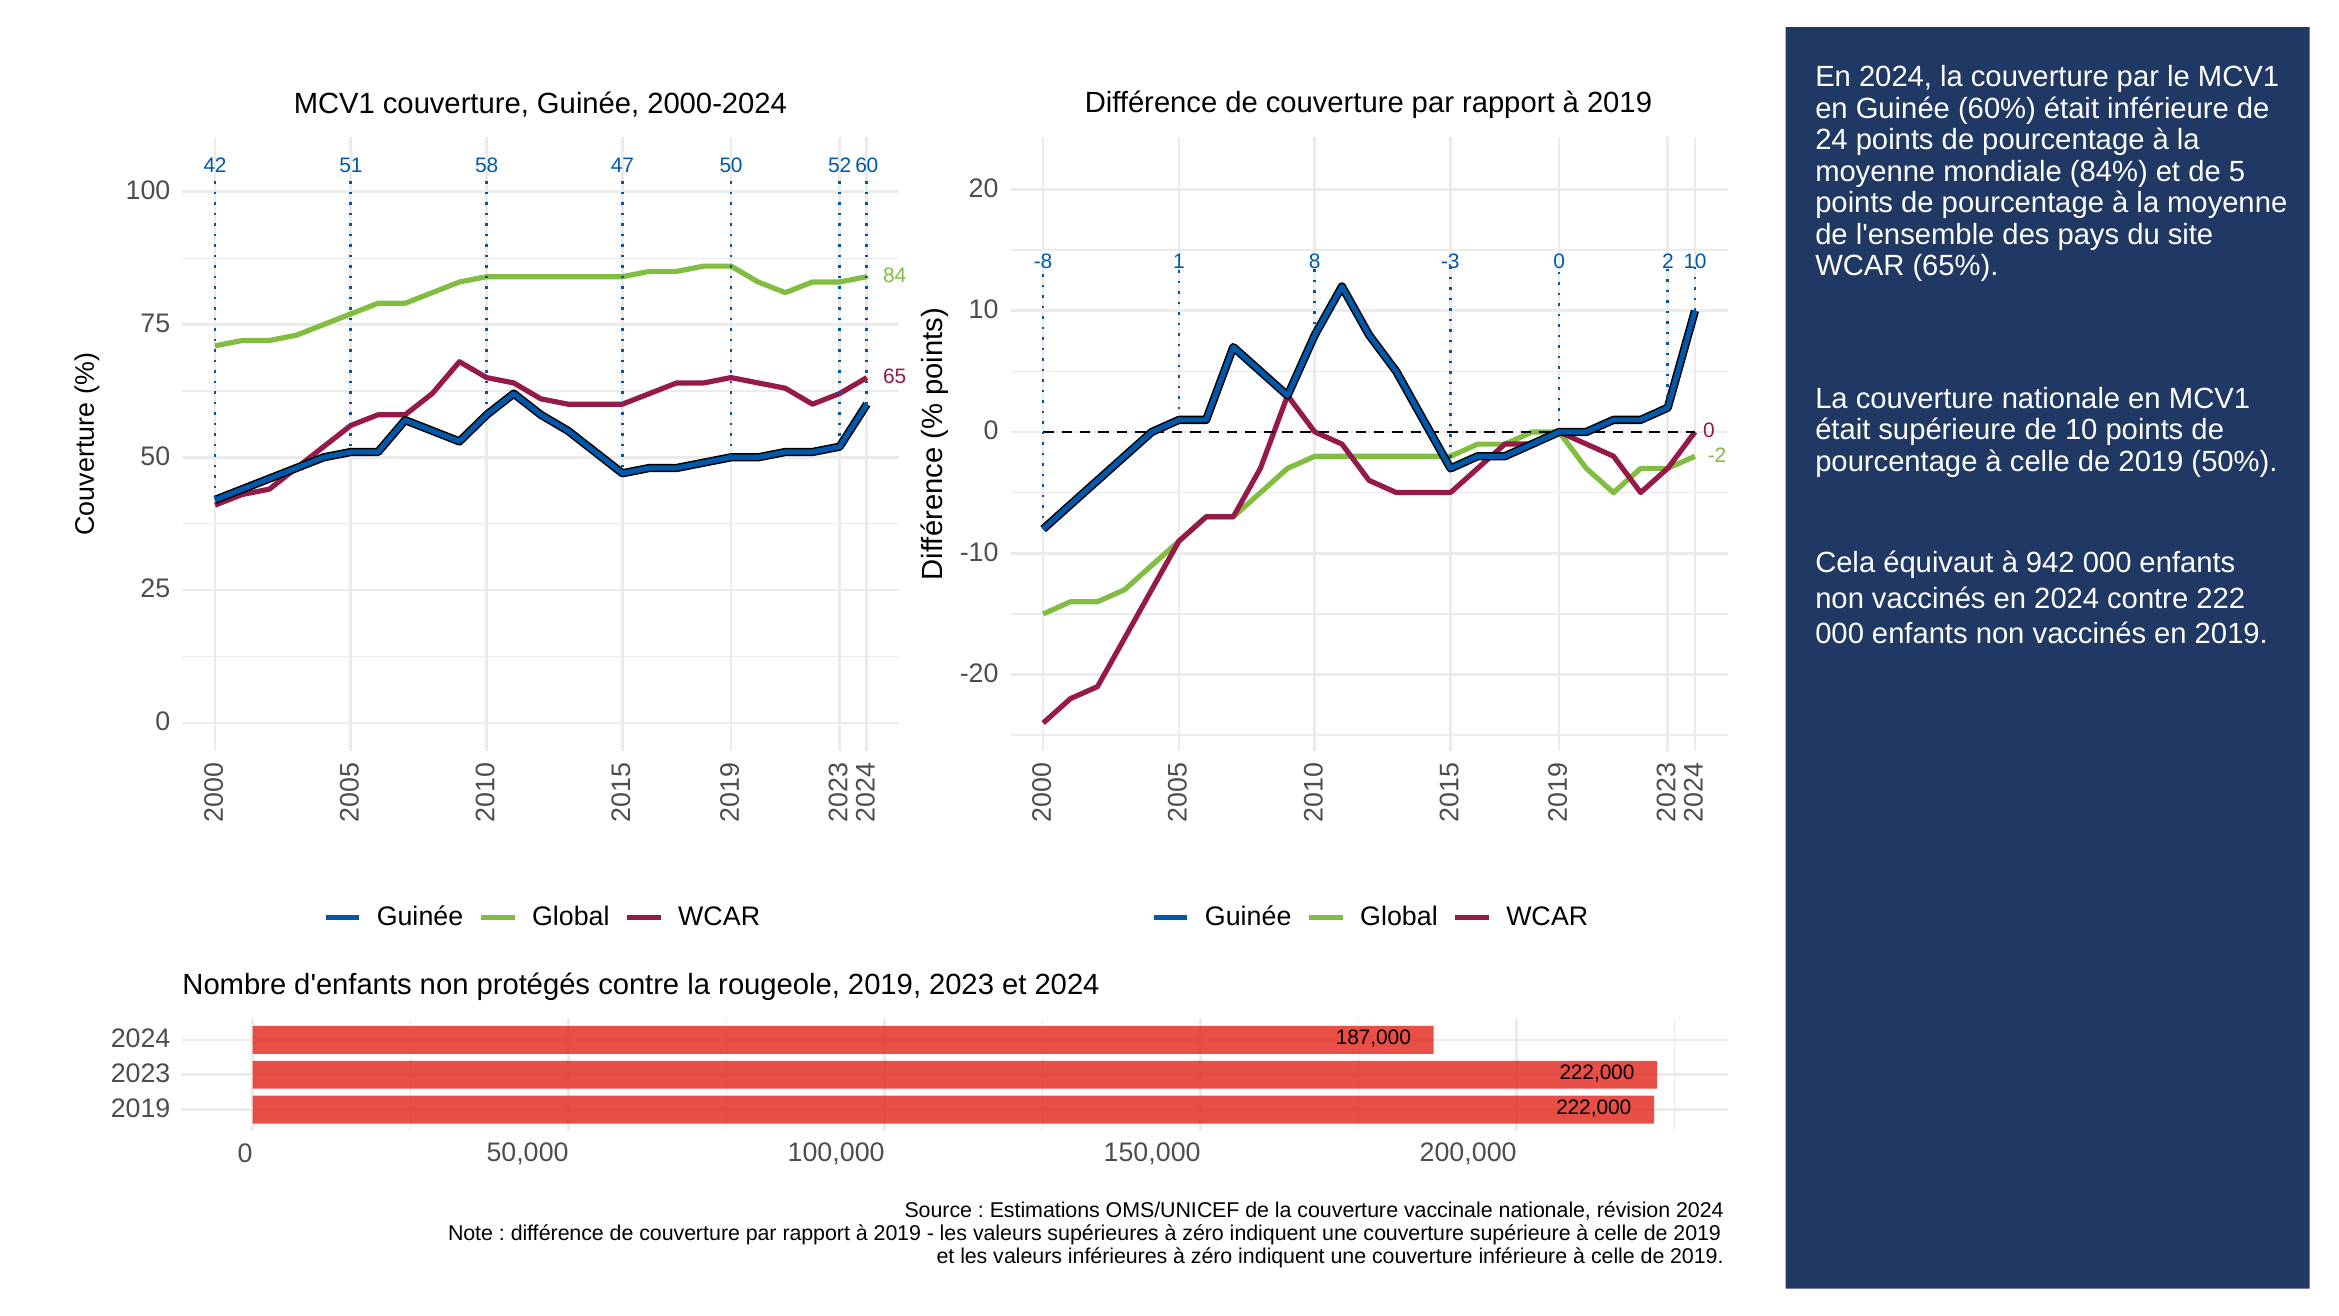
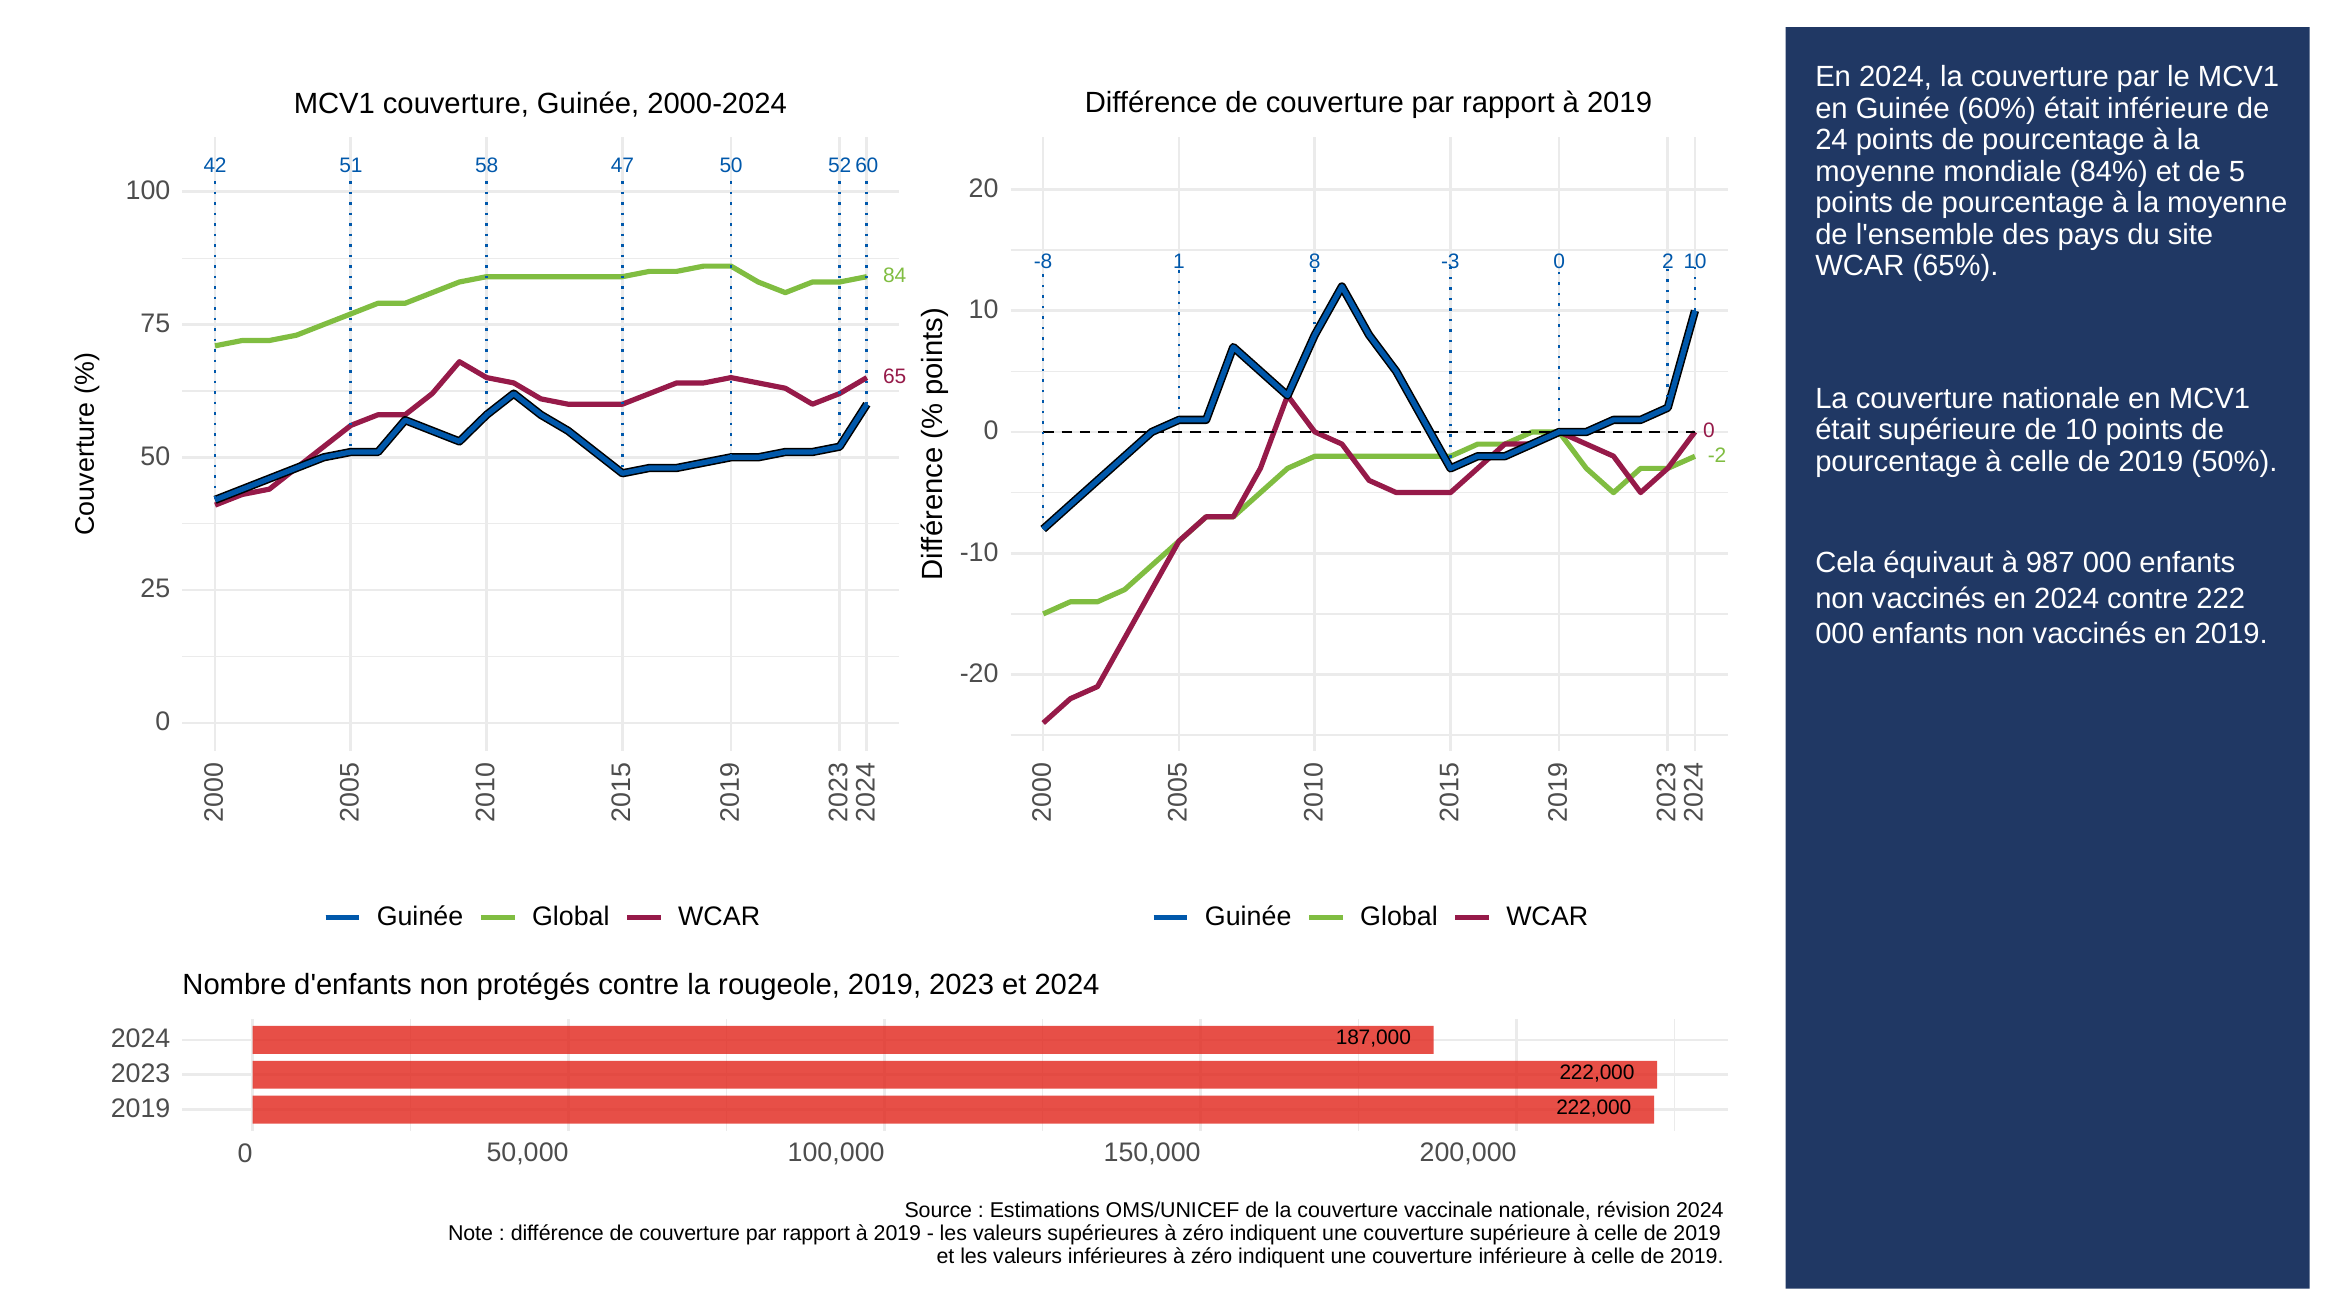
942: 942 -> 987
